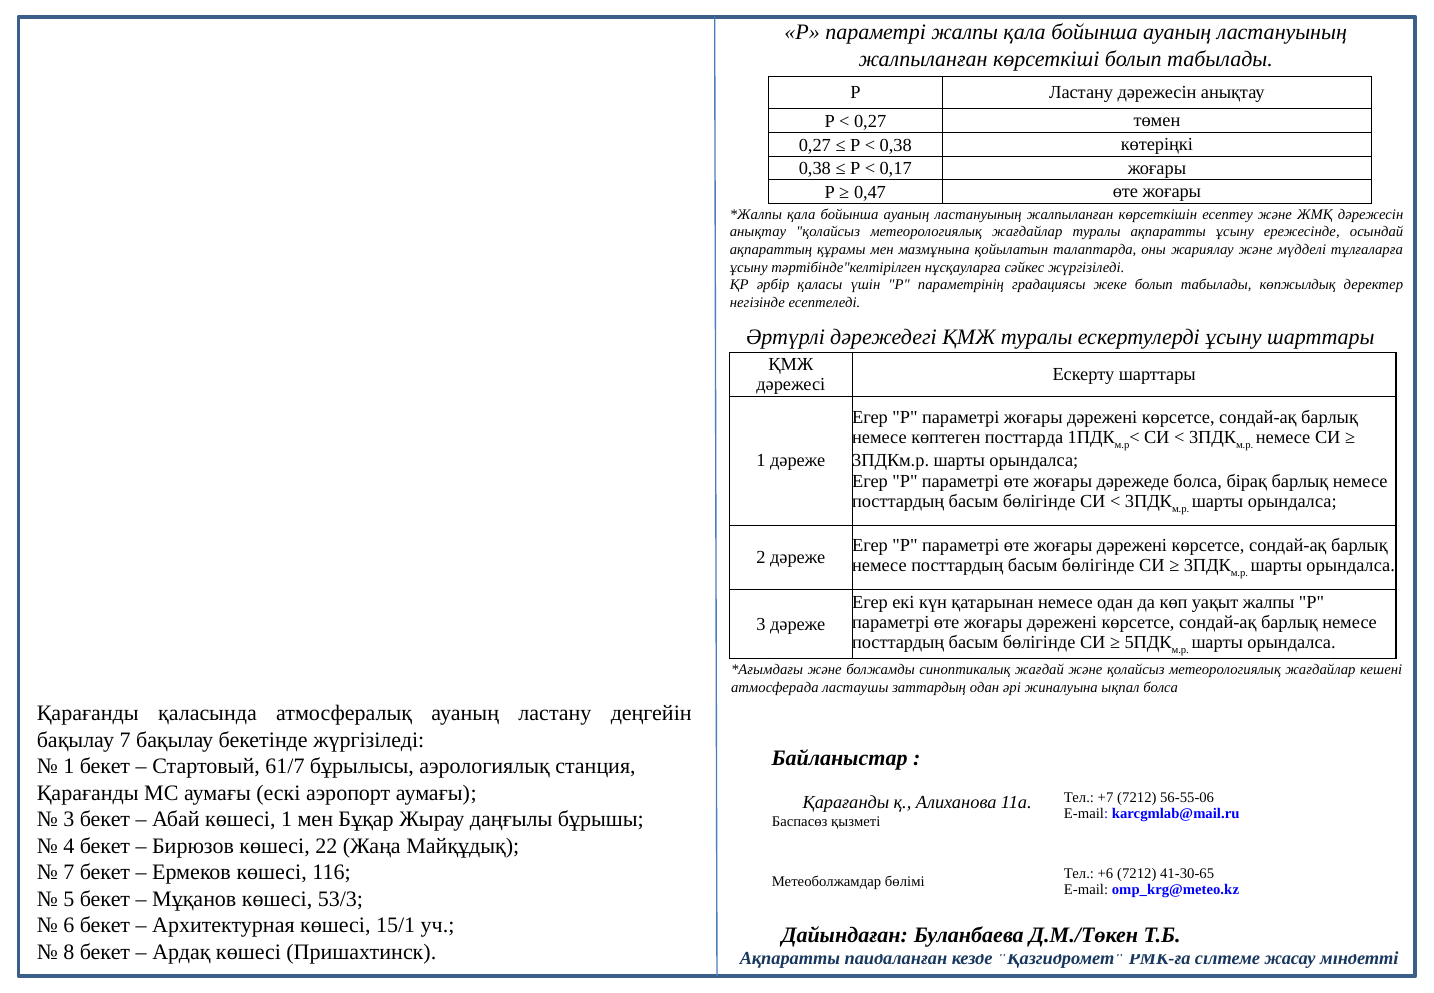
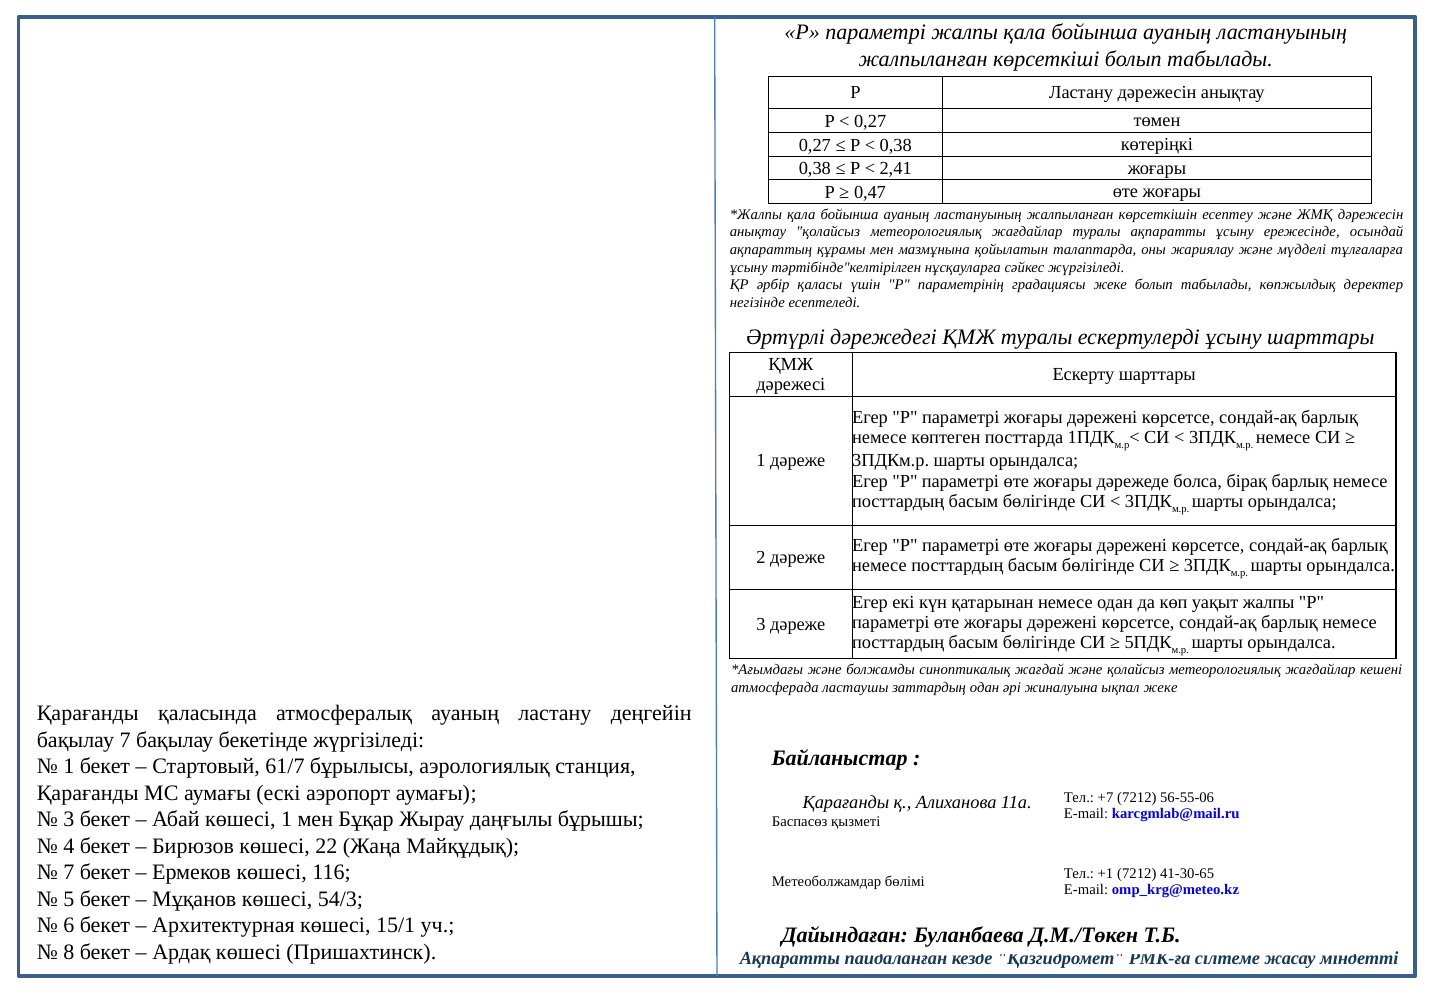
0,17: 0,17 -> 2,41
ықпал болса: болса -> жеке
+6: +6 -> +1
53/3: 53/3 -> 54/3
